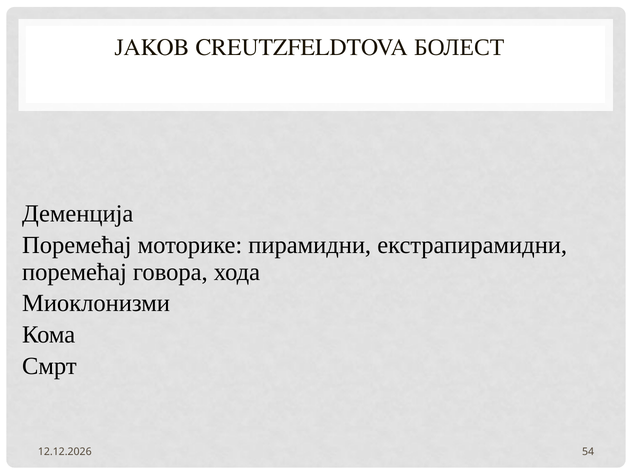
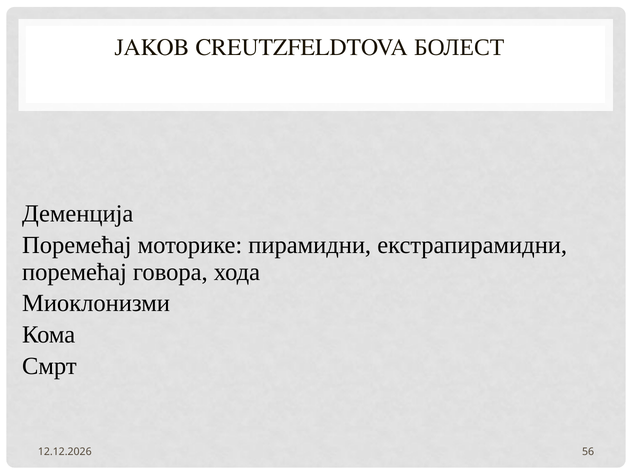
54: 54 -> 56
